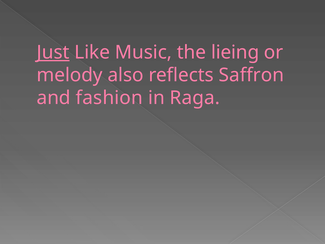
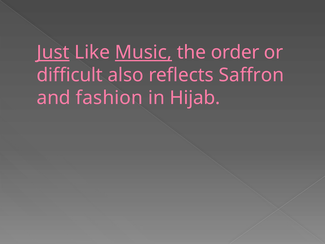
Music underline: none -> present
lieing: lieing -> order
melody: melody -> difficult
Raga: Raga -> Hijab
